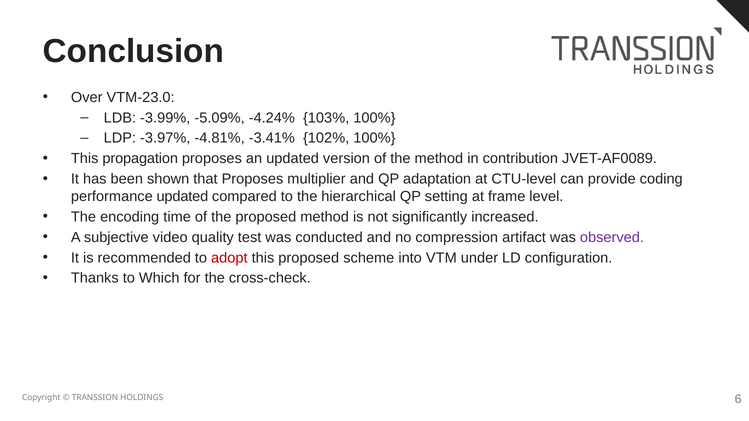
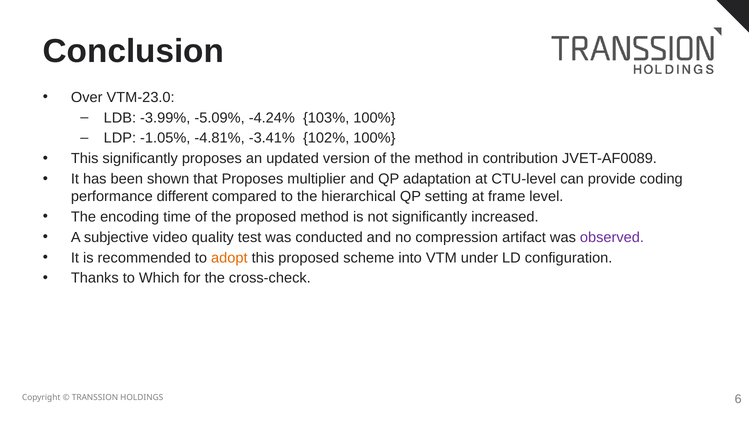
-3.97%: -3.97% -> -1.05%
This propagation: propagation -> significantly
performance updated: updated -> different
adopt colour: red -> orange
